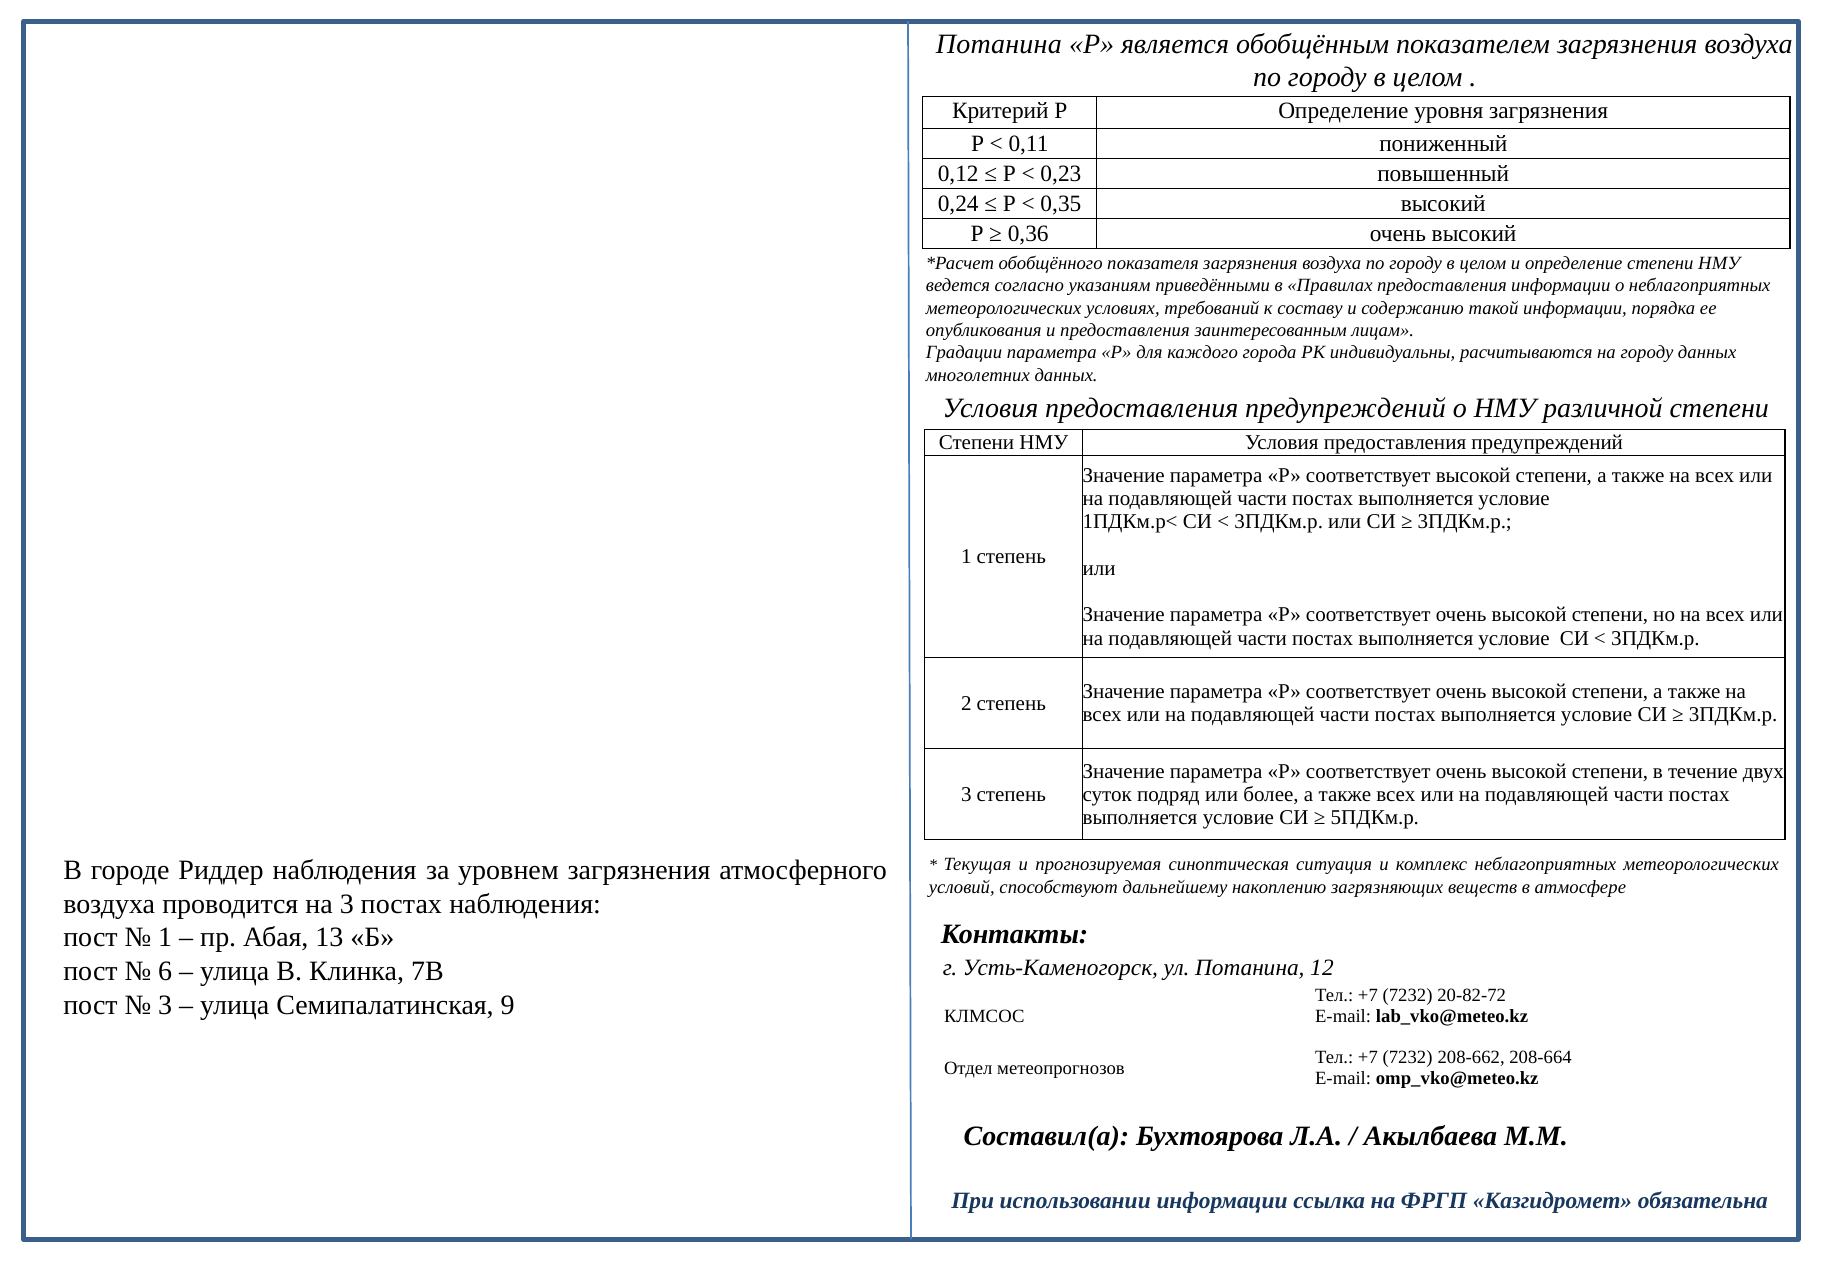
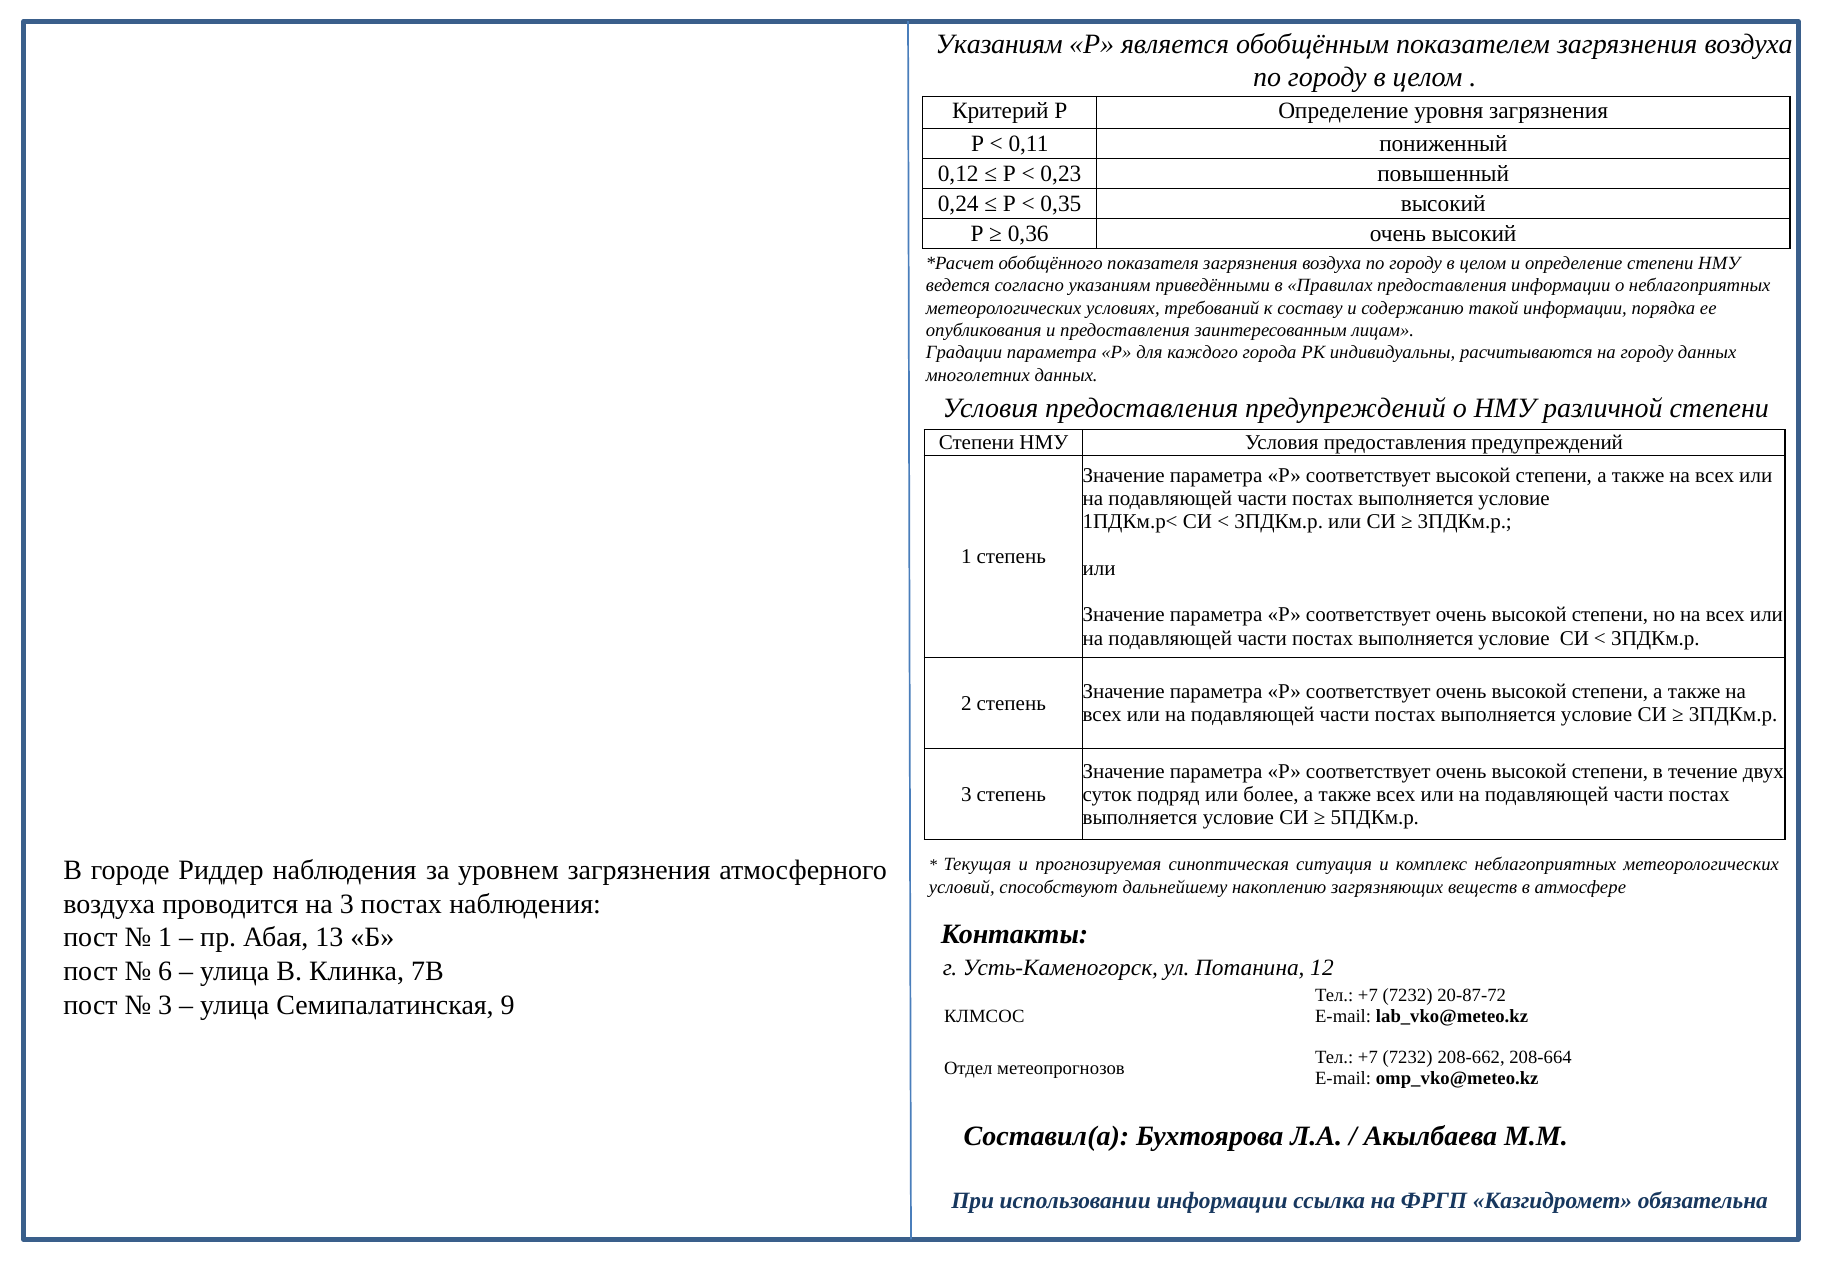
Потанина at (999, 44): Потанина -> Указаниям
20-82-72: 20-82-72 -> 20-87-72
